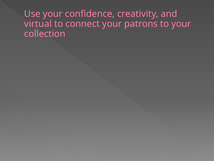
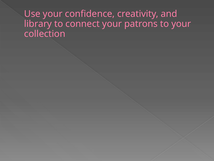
virtual: virtual -> library
